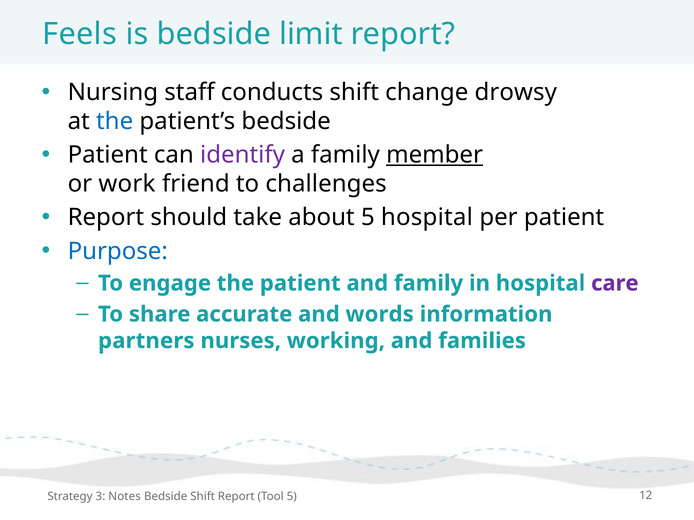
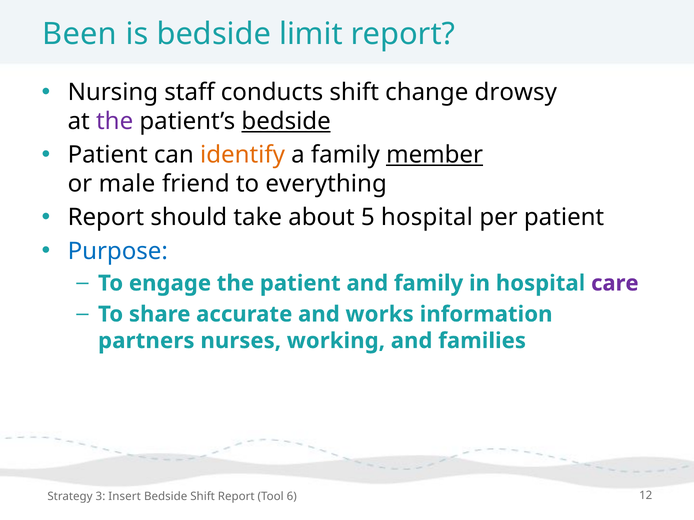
Feels: Feels -> Been
the at (115, 121) colour: blue -> purple
bedside at (286, 121) underline: none -> present
identify colour: purple -> orange
work: work -> male
challenges: challenges -> everything
words: words -> works
Notes: Notes -> Insert
Tool 5: 5 -> 6
